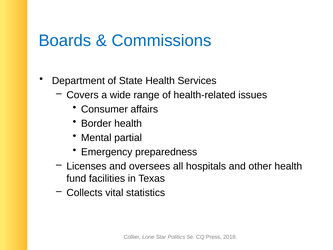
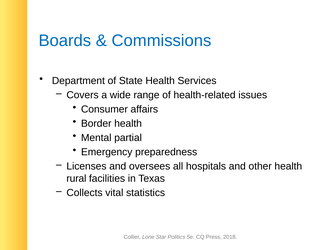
fund: fund -> rural
